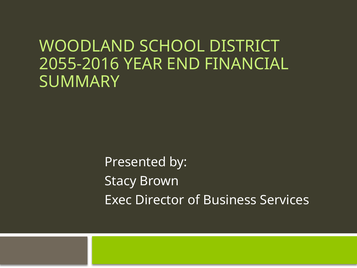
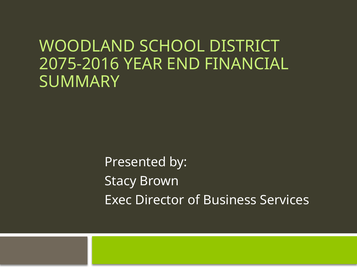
2055-2016: 2055-2016 -> 2075-2016
